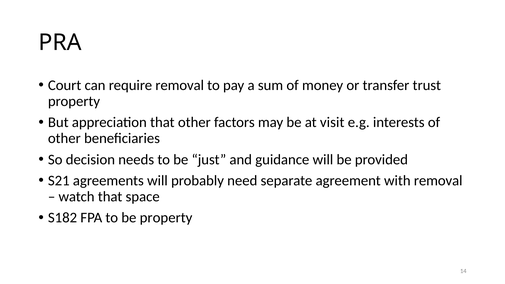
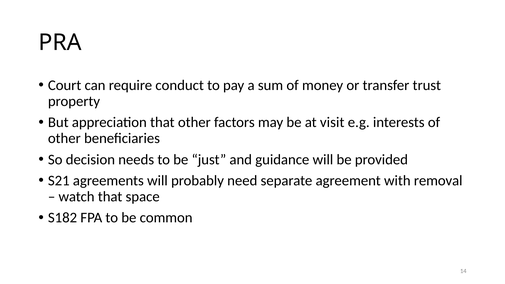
require removal: removal -> conduct
be property: property -> common
